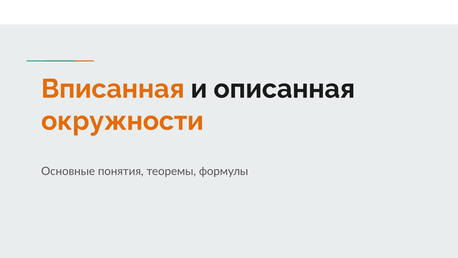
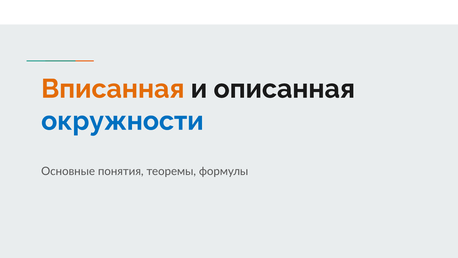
окружности colour: orange -> blue
